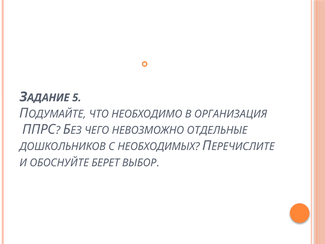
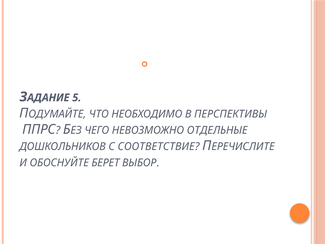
ОРГАНИЗАЦИЯ: ОРГАНИЗАЦИЯ -> ПЕРСПЕКТИВЫ
НЕОБХОДИМЫХ: НЕОБХОДИМЫХ -> СООТВЕТСТВИЕ
